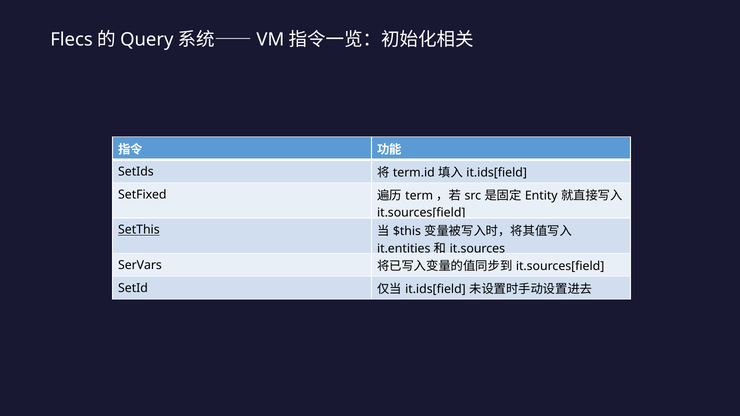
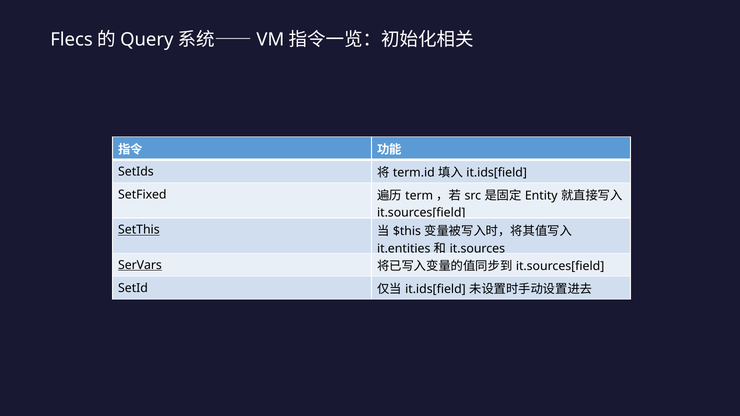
SerVars underline: none -> present
